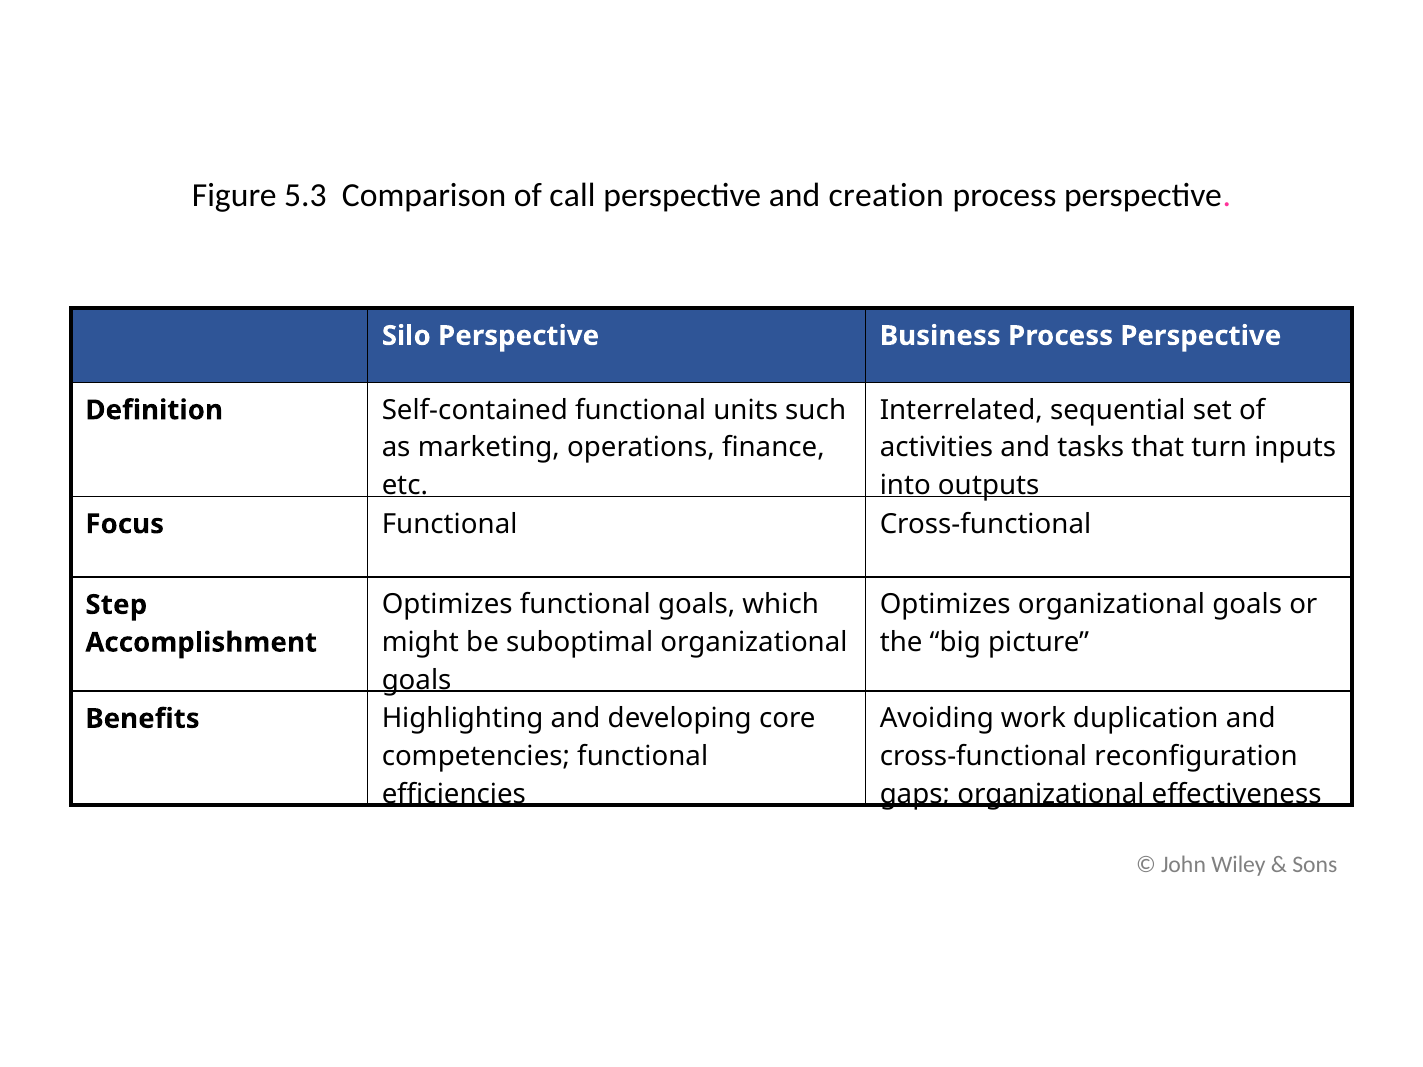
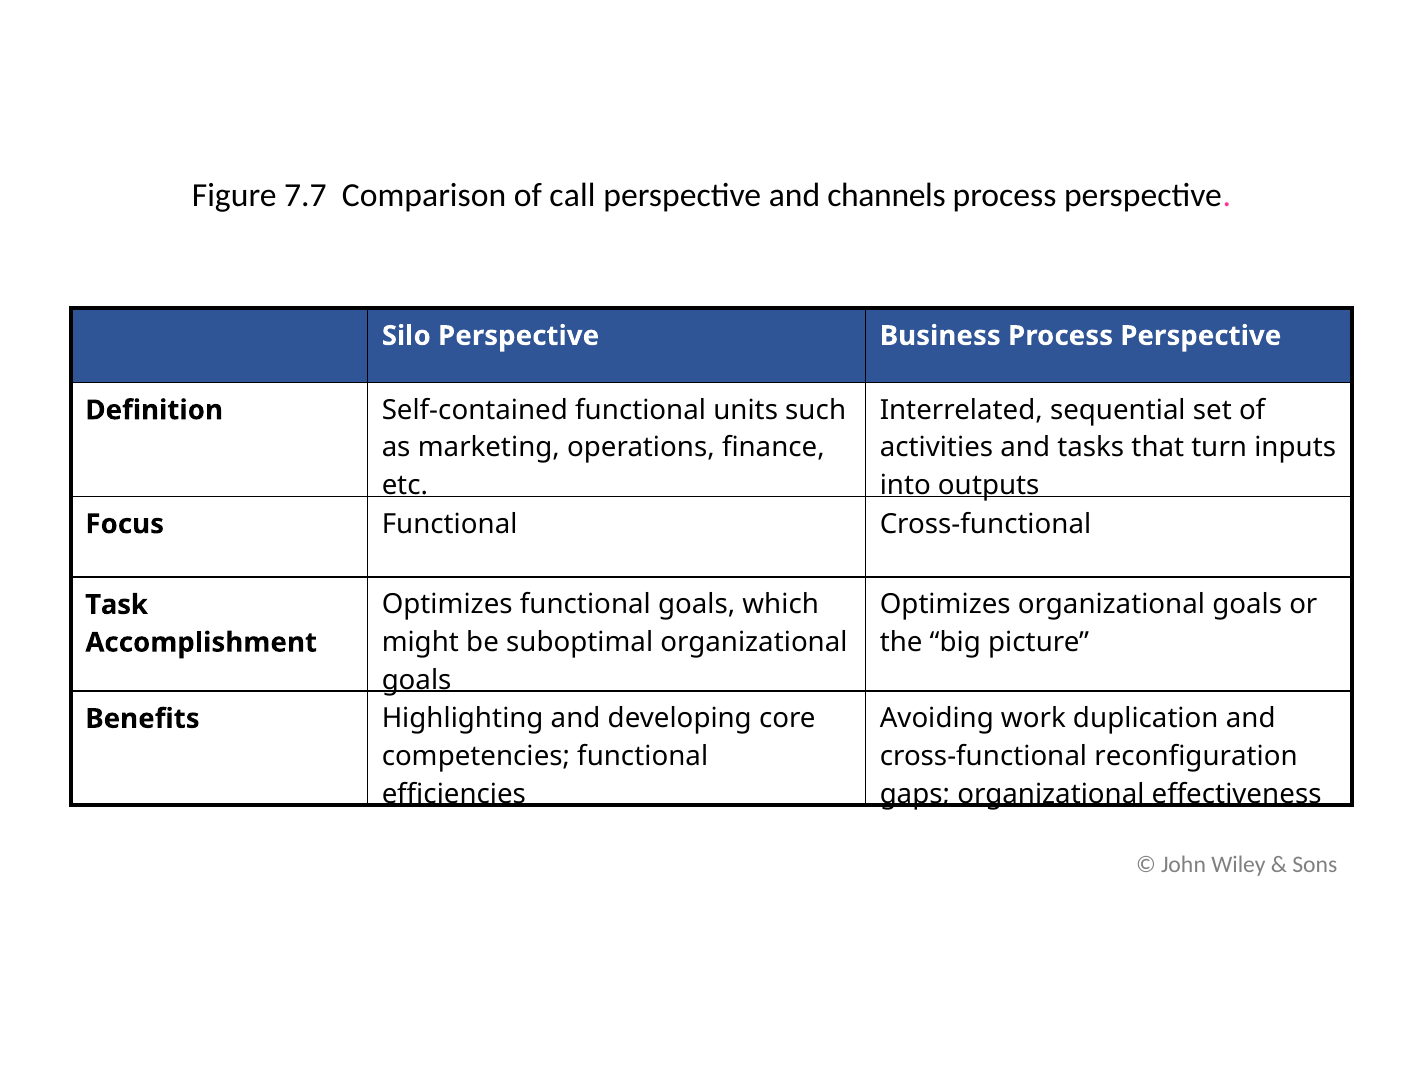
5.3: 5.3 -> 7.7
creation: creation -> channels
Step: Step -> Task
